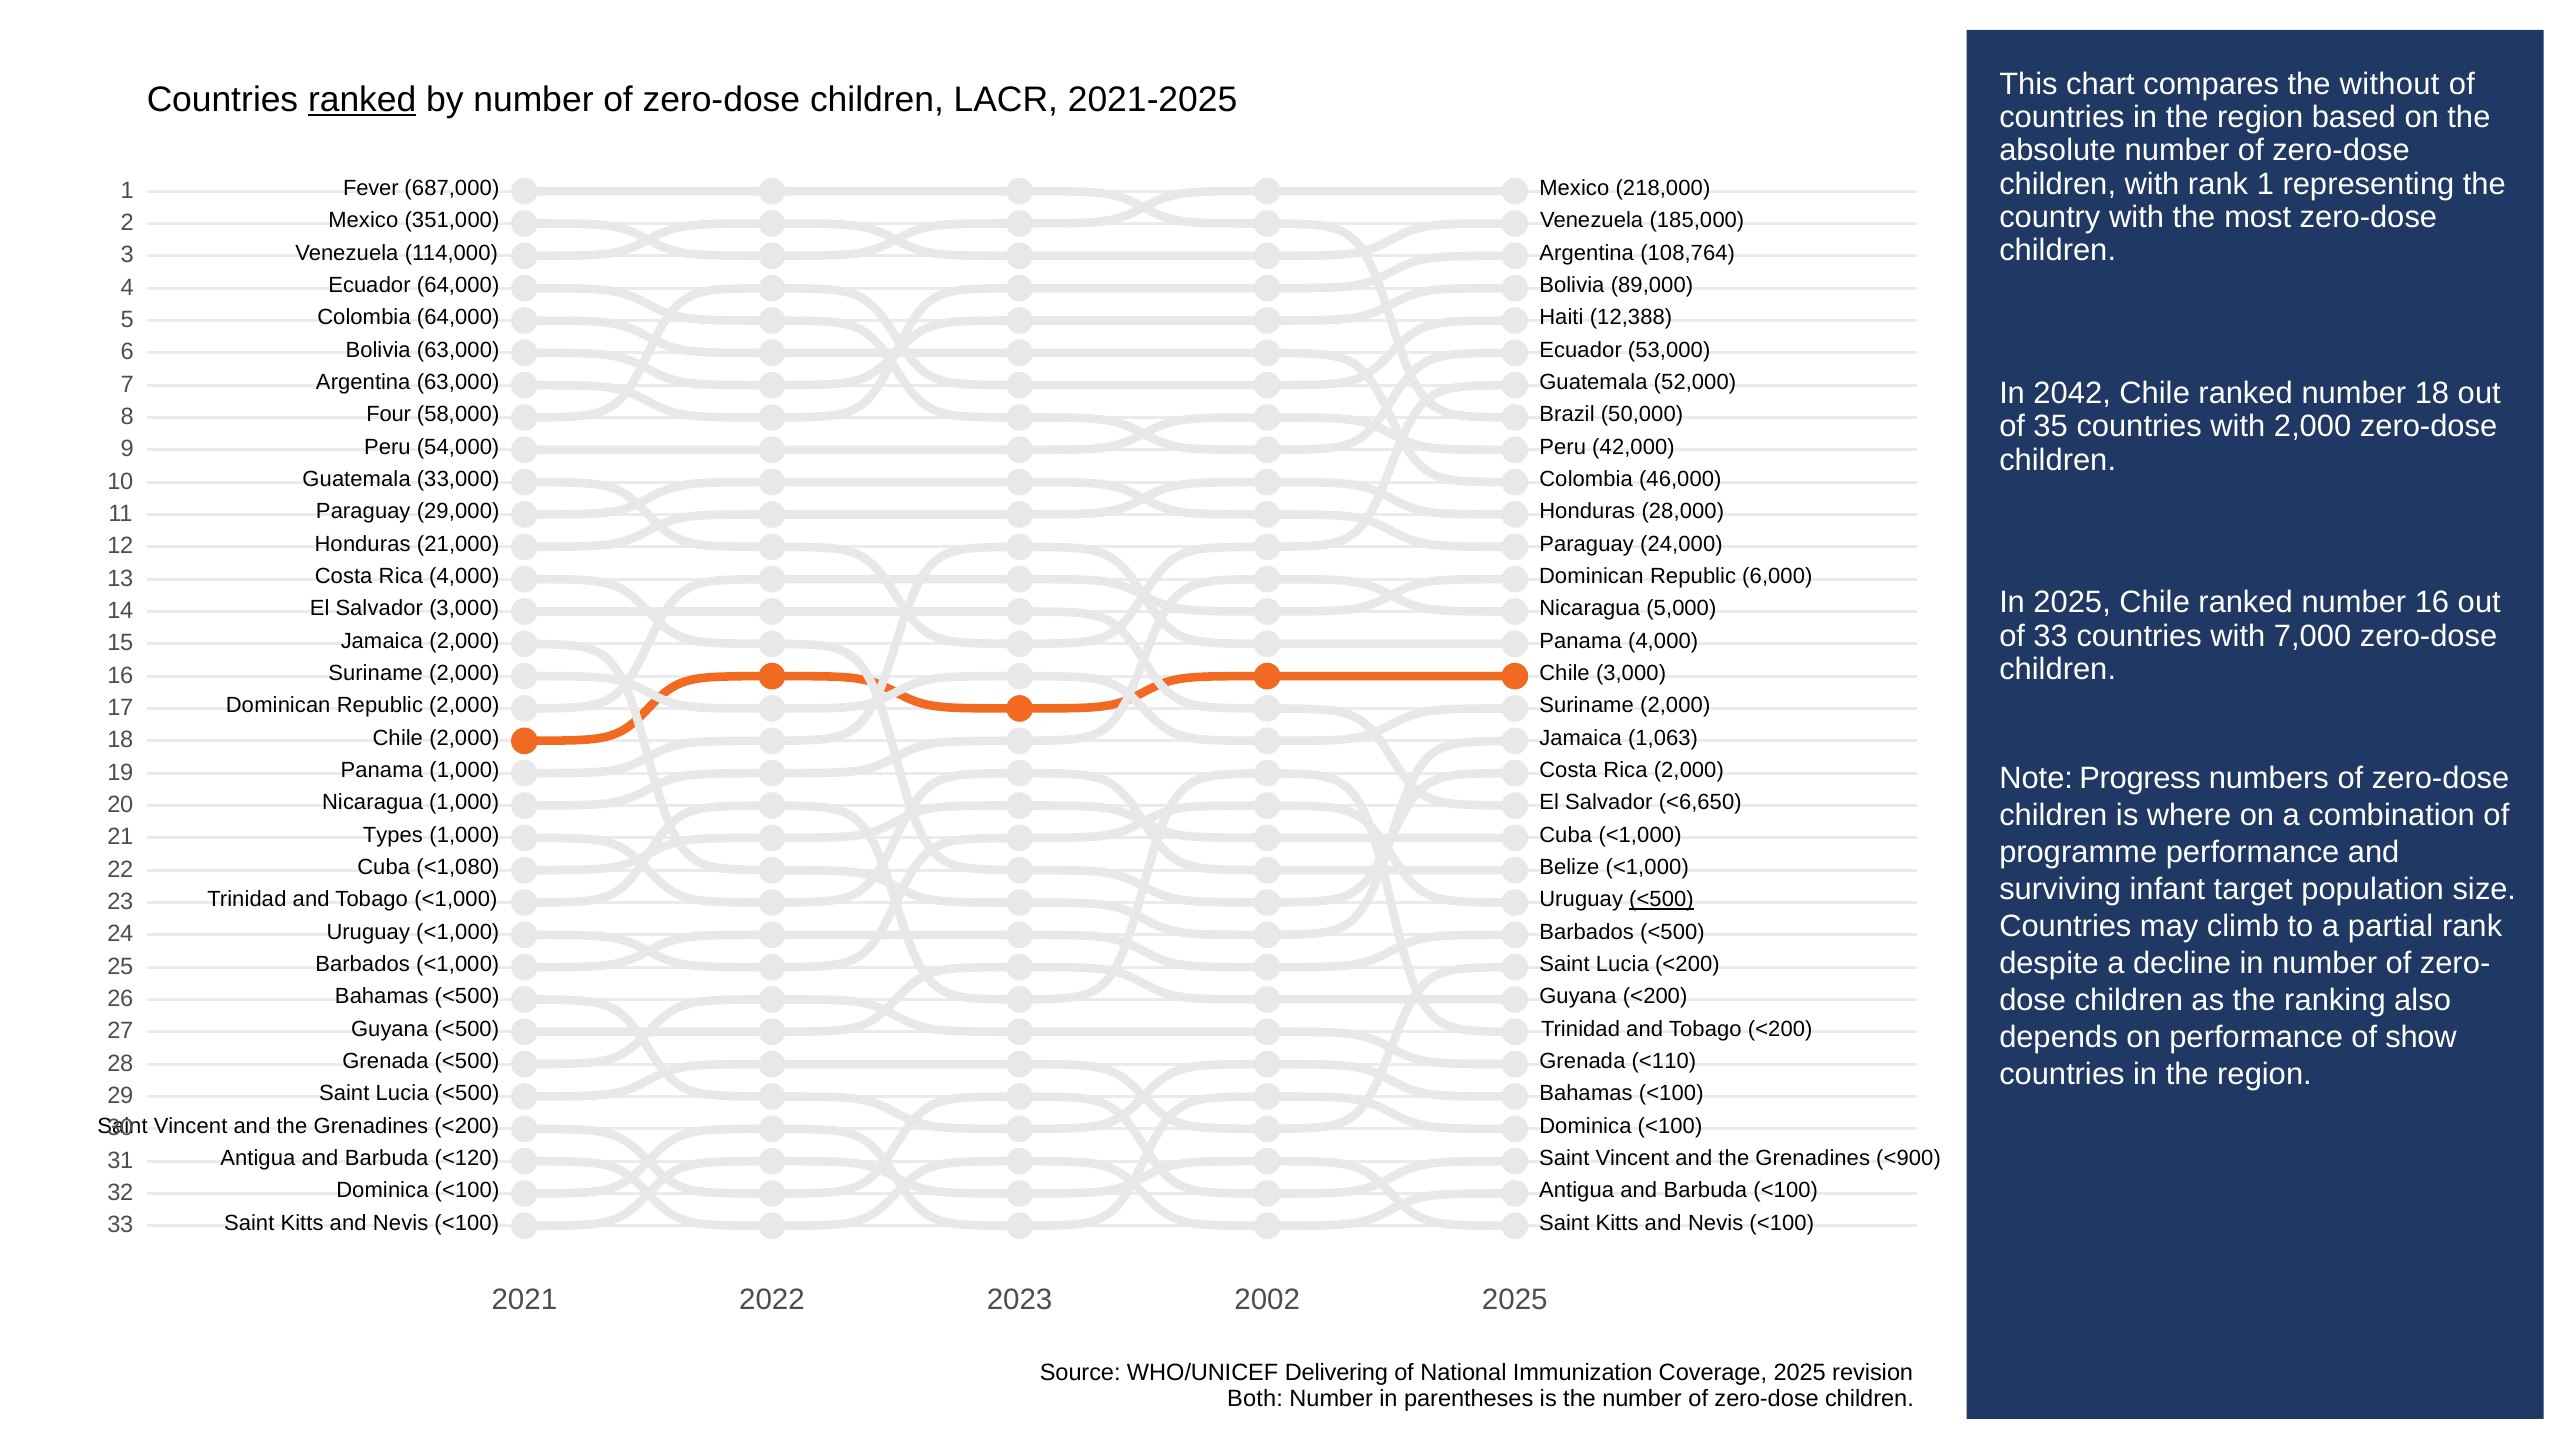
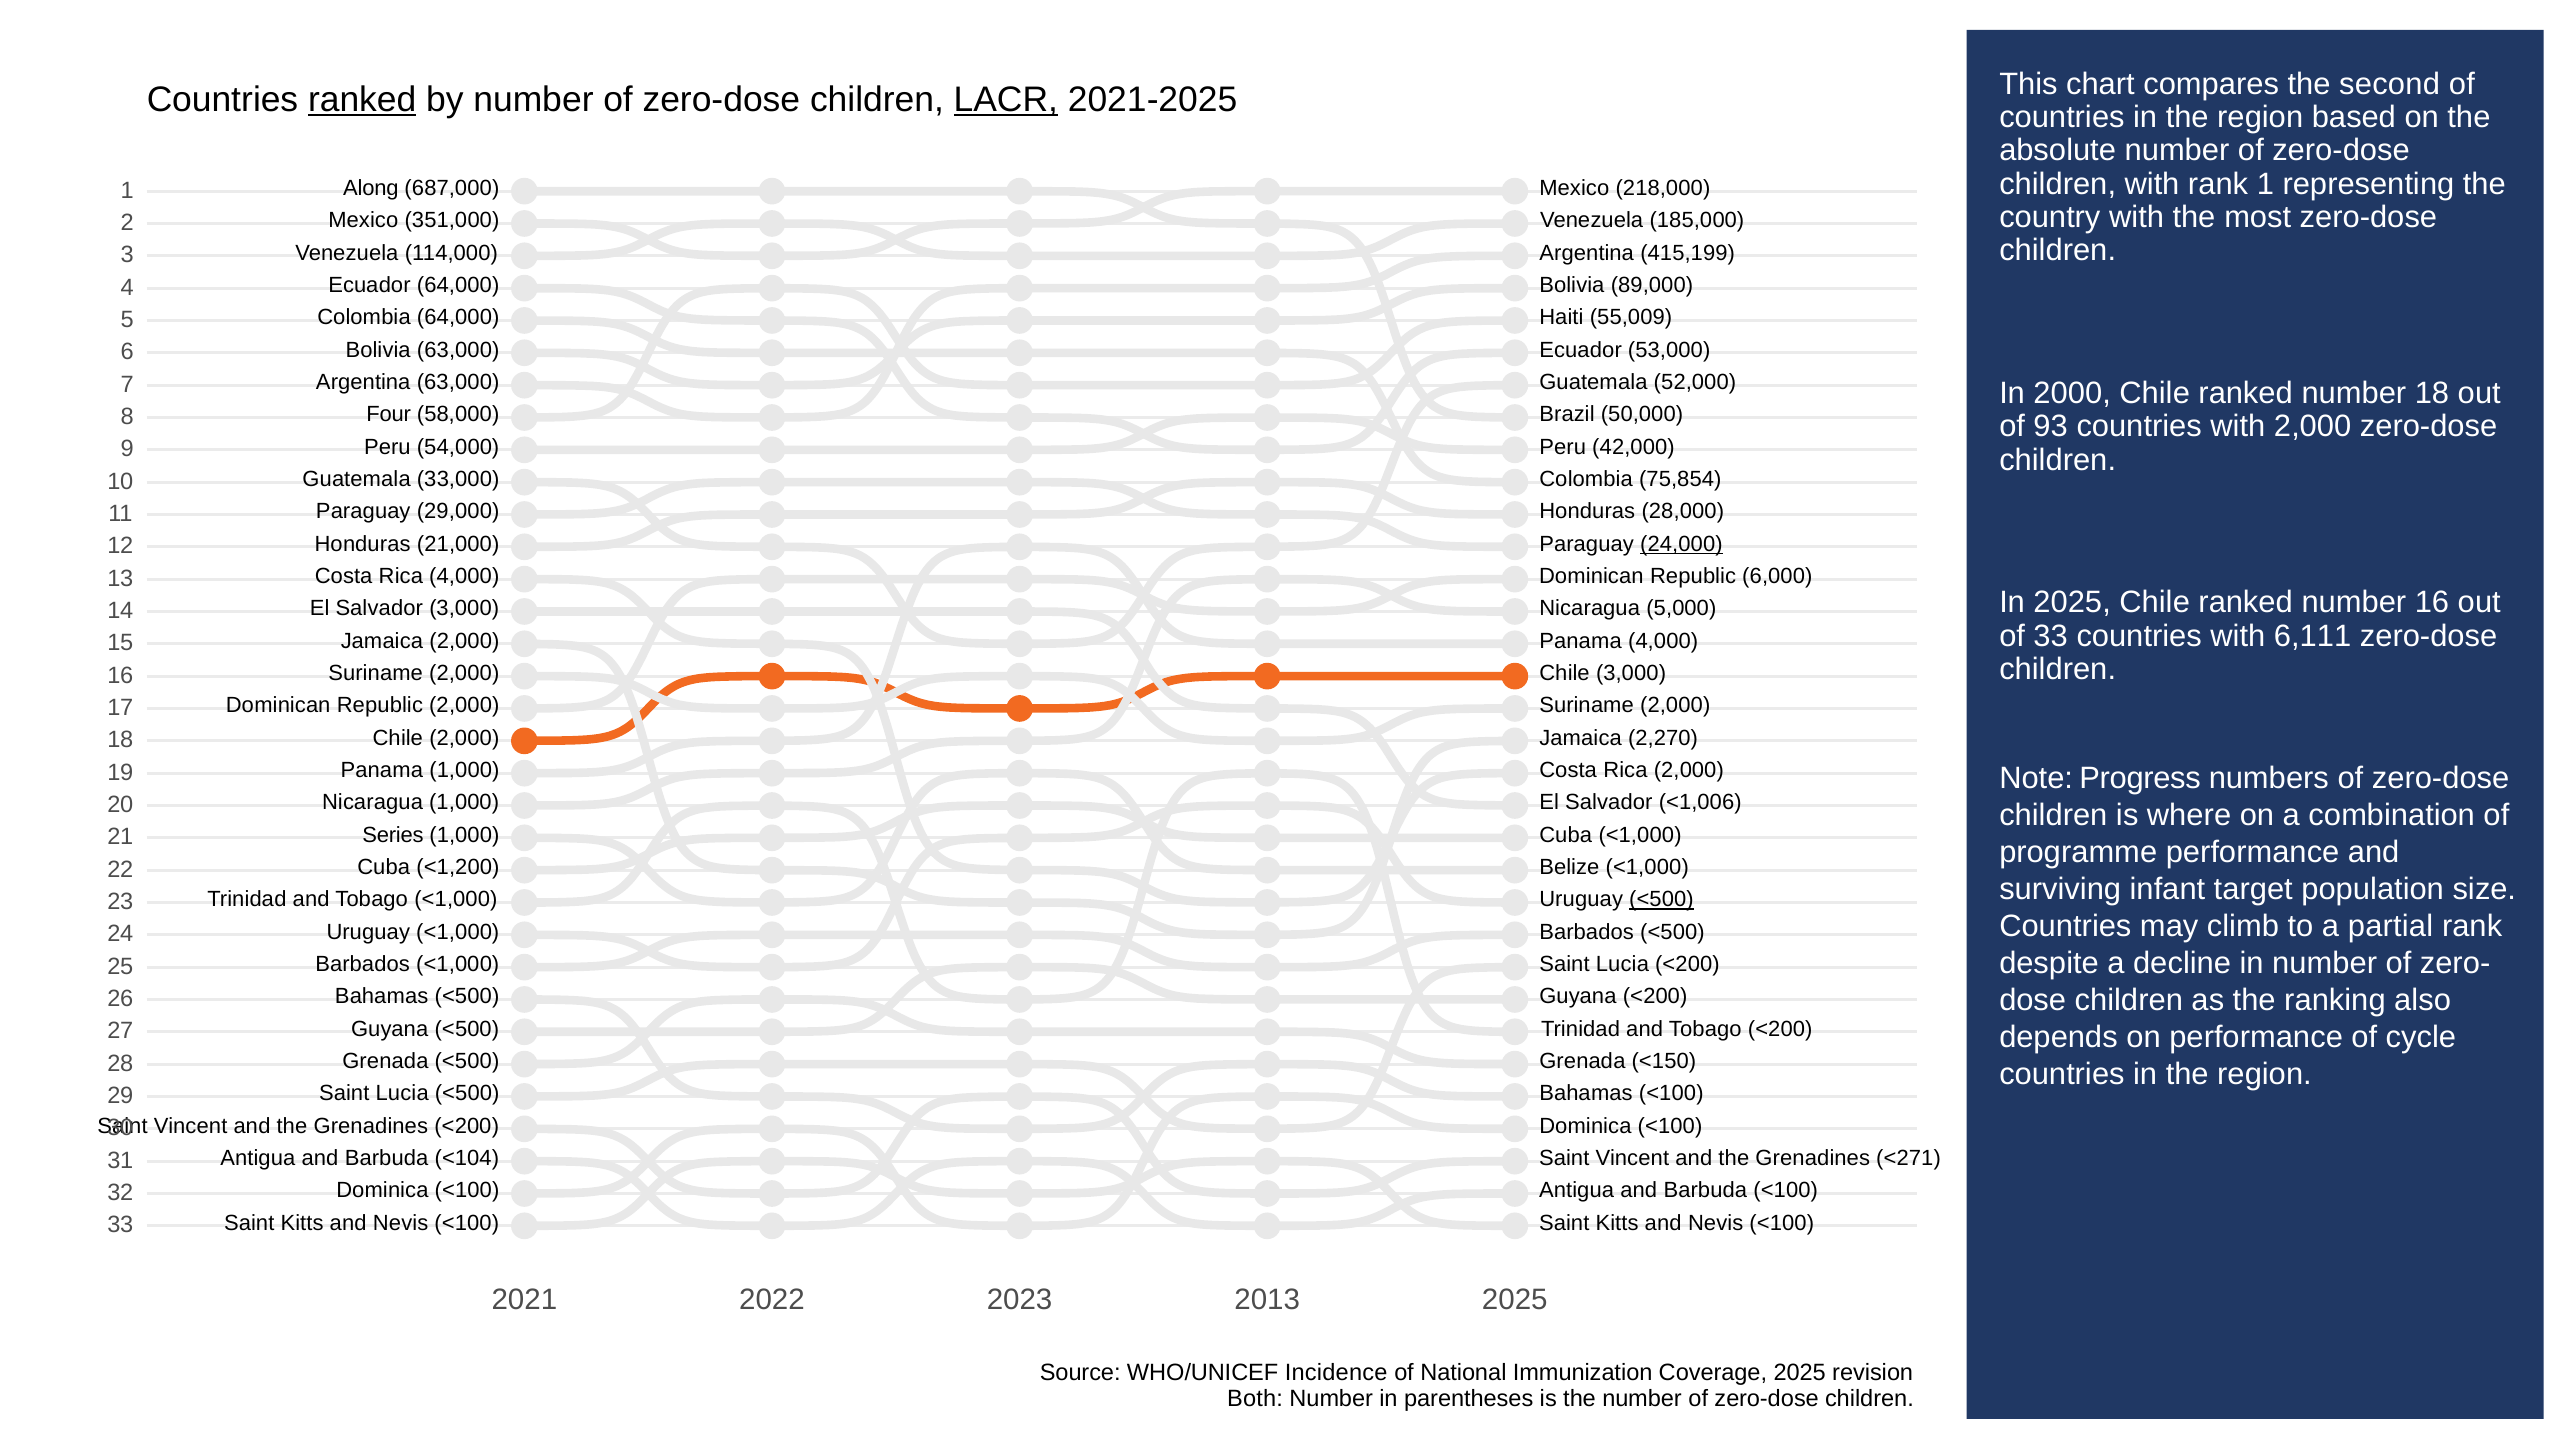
without: without -> second
LACR underline: none -> present
Fever: Fever -> Along
108,764: 108,764 -> 415,199
12,388: 12,388 -> 55,009
2042: 2042 -> 2000
35: 35 -> 93
46,000: 46,000 -> 75,854
24,000 underline: none -> present
7,000: 7,000 -> 6,111
1,063: 1,063 -> 2,270
<6,650: <6,650 -> <1,006
Types: Types -> Series
<1,080: <1,080 -> <1,200
show: show -> cycle
<110: <110 -> <150
<120: <120 -> <104
<900: <900 -> <271
2002: 2002 -> 2013
Delivering: Delivering -> Incidence
